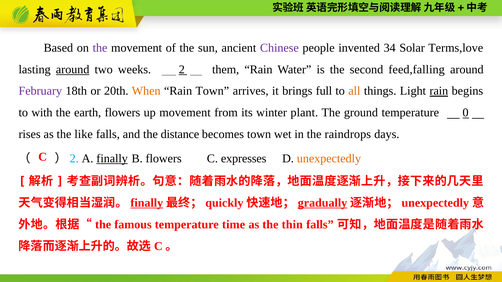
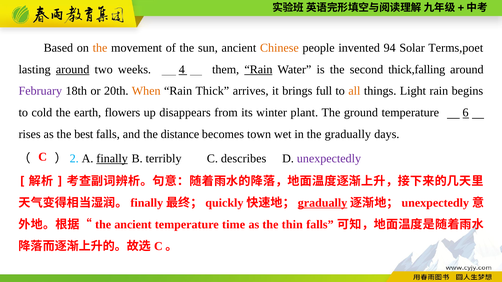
the at (100, 48) colour: purple -> orange
Chinese colour: purple -> orange
34: 34 -> 94
Terms,love: Terms,love -> Terms,poet
2: 2 -> 4
Rain at (258, 70) underline: none -> present
feed,falling: feed,falling -> thick,falling
Rain Town: Town -> Thick
rain at (439, 91) underline: present -> none
with: with -> cold
up movement: movement -> disappears
0: 0 -> 6
like: like -> best
the raindrops: raindrops -> gradually
B flowers: flowers -> terribly
expresses: expresses -> describes
unexpectedly at (329, 159) colour: orange -> purple
finally at (147, 203) underline: present -> none
the famous: famous -> ancient
